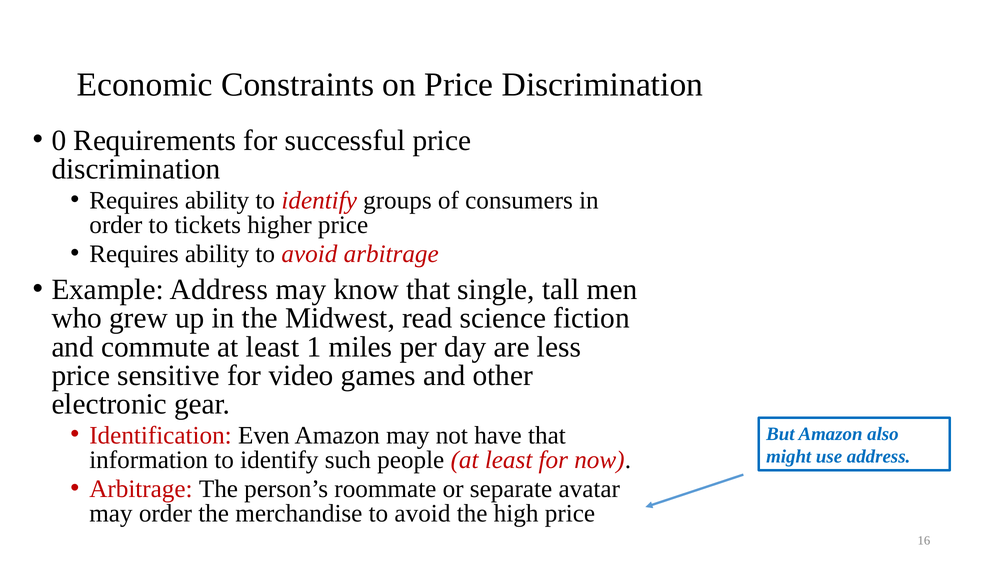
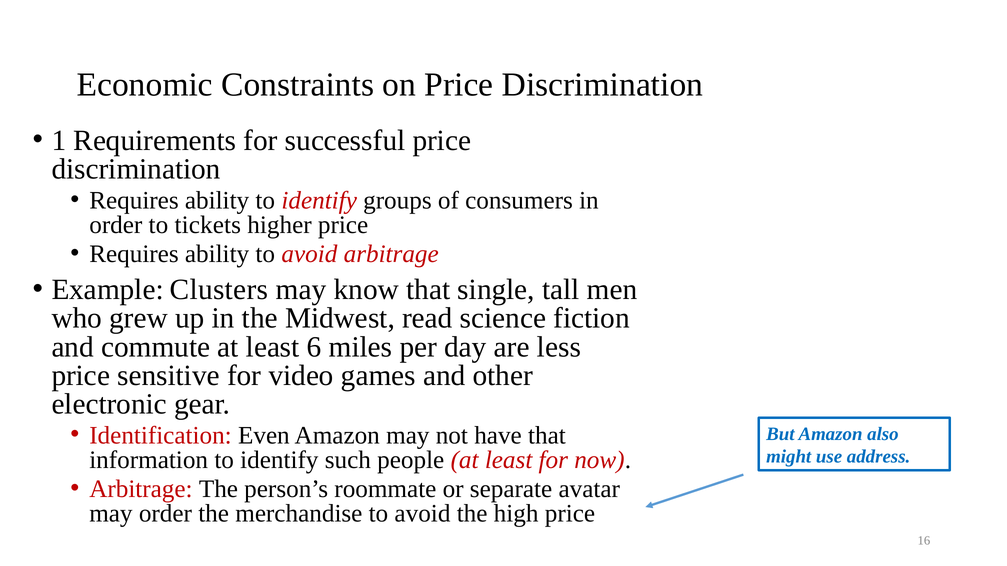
0: 0 -> 1
Example Address: Address -> Clusters
1: 1 -> 6
